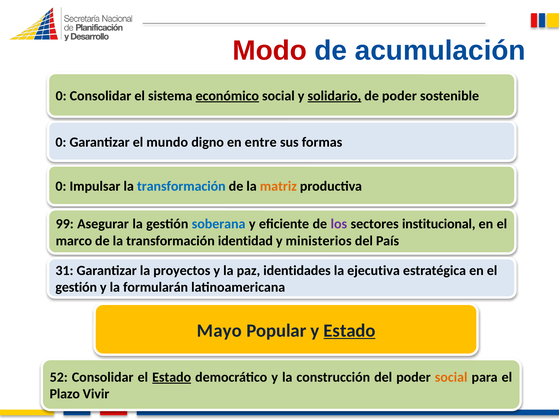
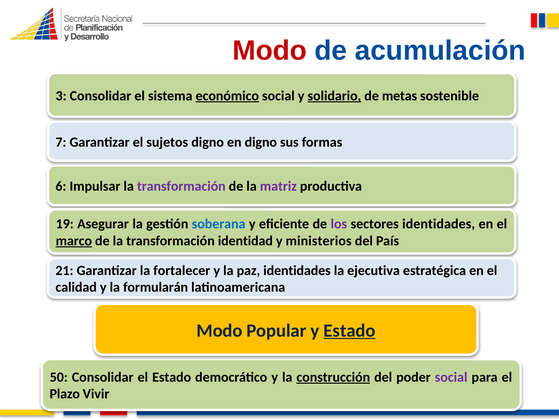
0 at (61, 96): 0 -> 3
de poder: poder -> metas
0 at (61, 142): 0 -> 7
mundo: mundo -> sujetos
en entre: entre -> digno
0 at (61, 186): 0 -> 6
transformación at (181, 186) colour: blue -> purple
matriz colour: orange -> purple
99: 99 -> 19
sectores institucional: institucional -> identidades
marco underline: none -> present
31: 31 -> 21
proyectos: proyectos -> fortalecer
gestión at (76, 287): gestión -> calidad
Mayo at (219, 331): Mayo -> Modo
52: 52 -> 50
Estado at (172, 377) underline: present -> none
construcción underline: none -> present
social at (451, 377) colour: orange -> purple
